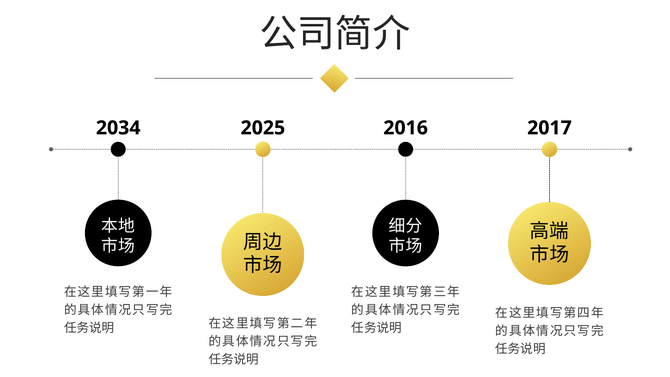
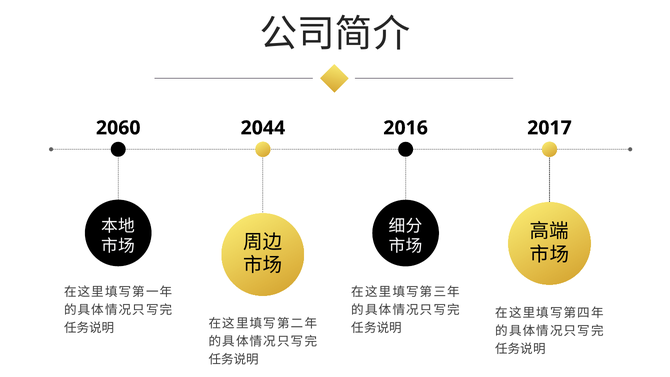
2034: 2034 -> 2060
2025: 2025 -> 2044
